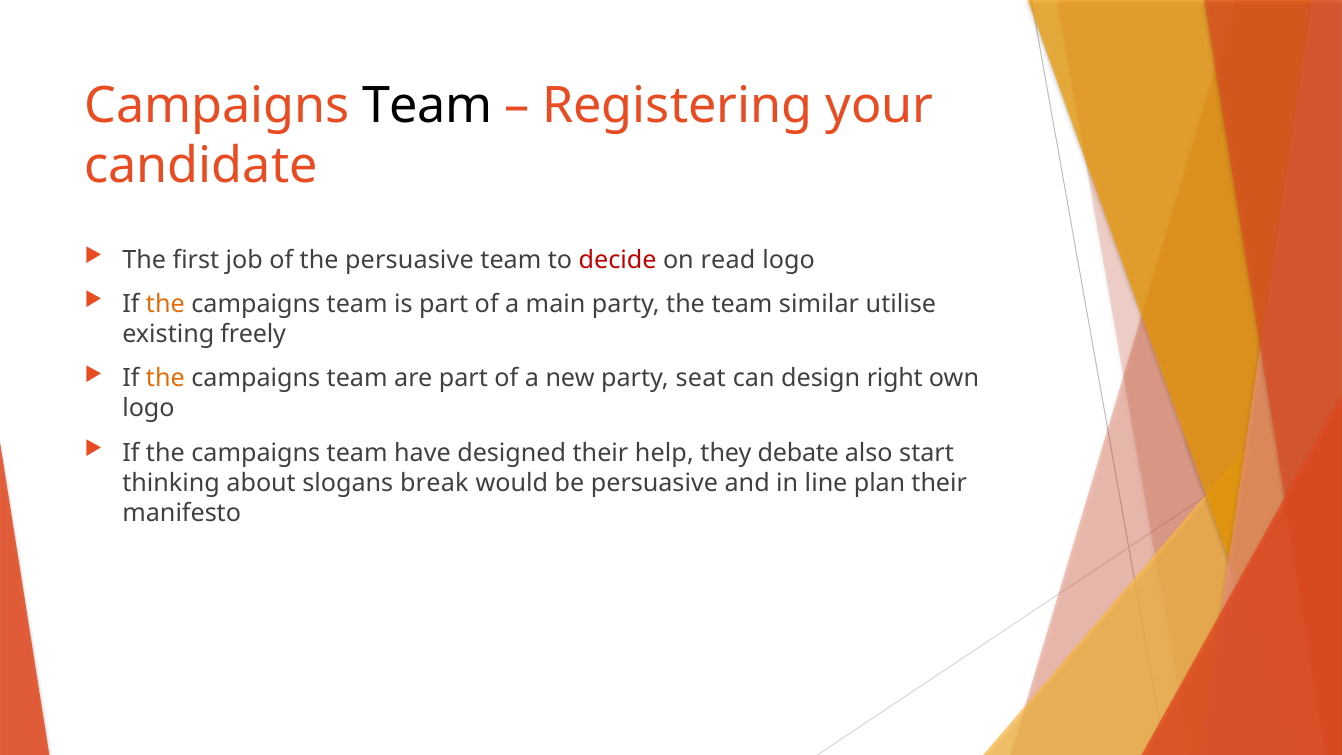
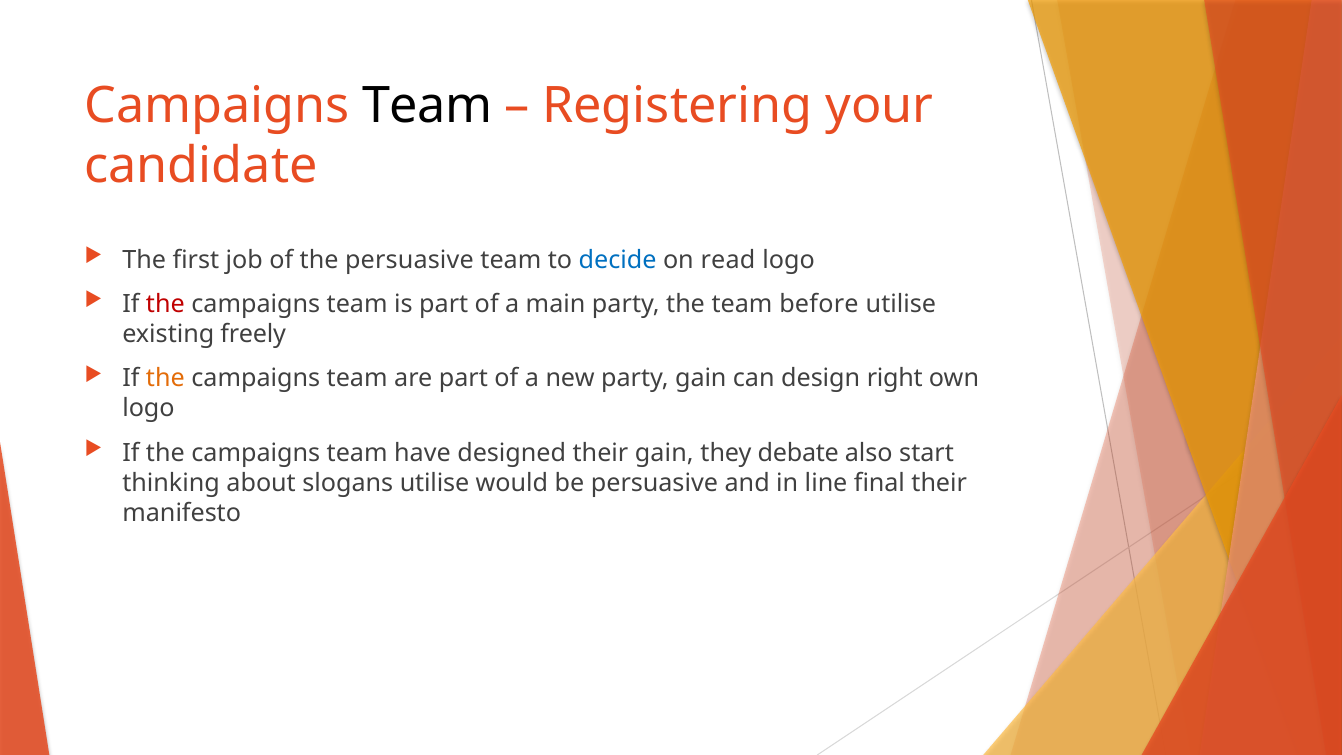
decide colour: red -> blue
the at (165, 304) colour: orange -> red
similar: similar -> before
party seat: seat -> gain
their help: help -> gain
slogans break: break -> utilise
plan: plan -> final
